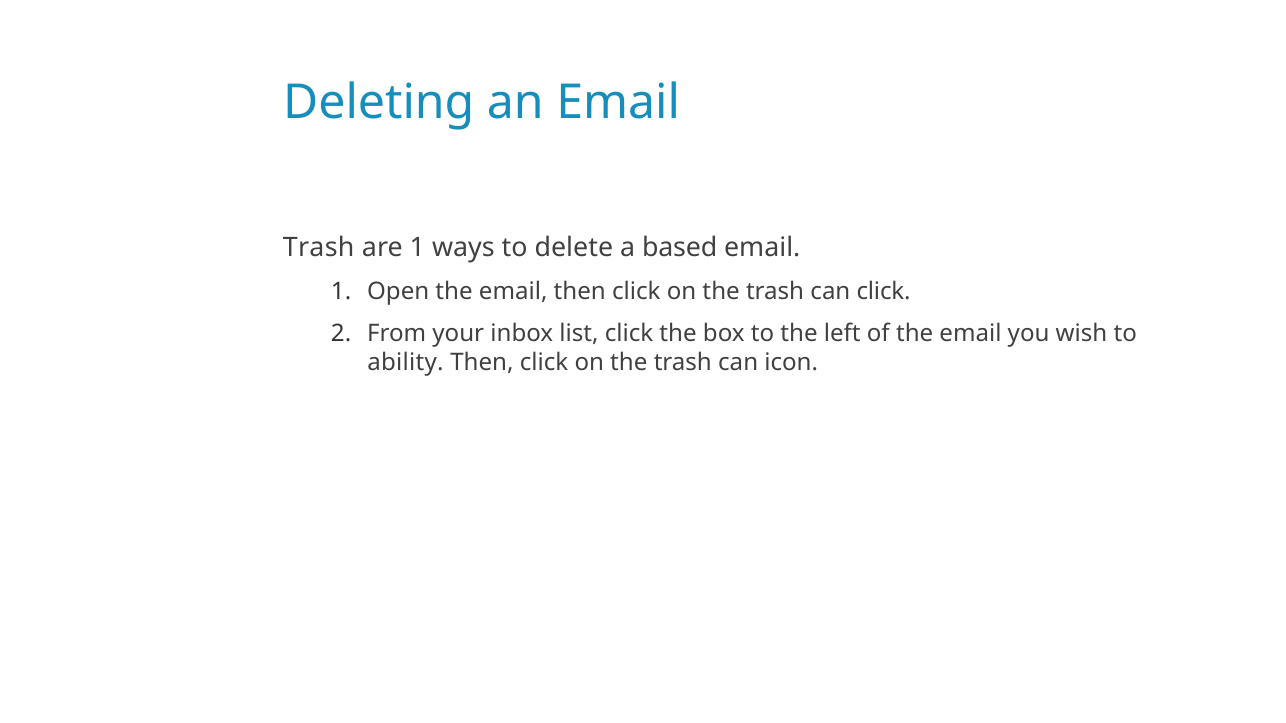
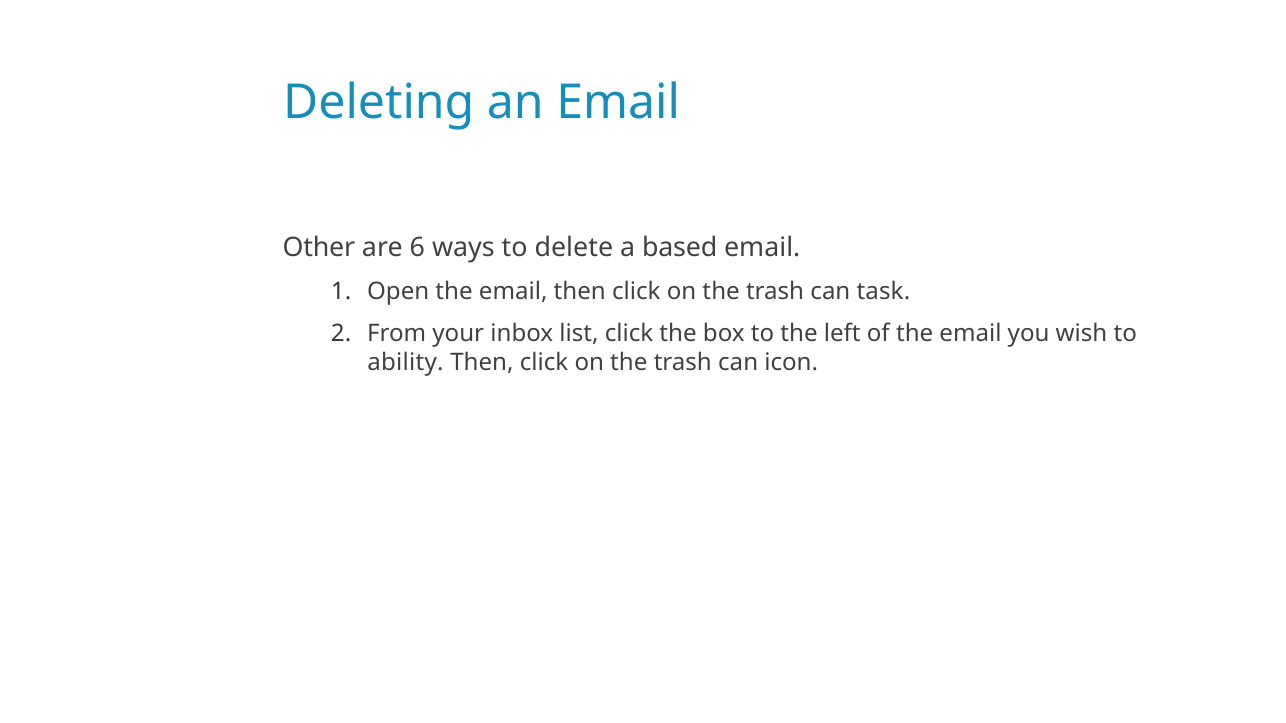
Trash at (319, 248): Trash -> Other
are 1: 1 -> 6
can click: click -> task
